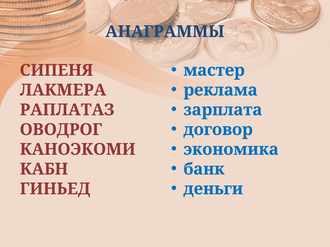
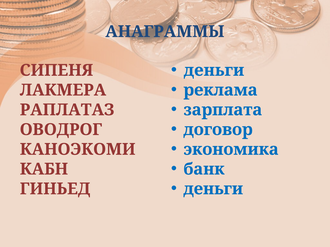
мастер at (214, 70): мастер -> деньги
